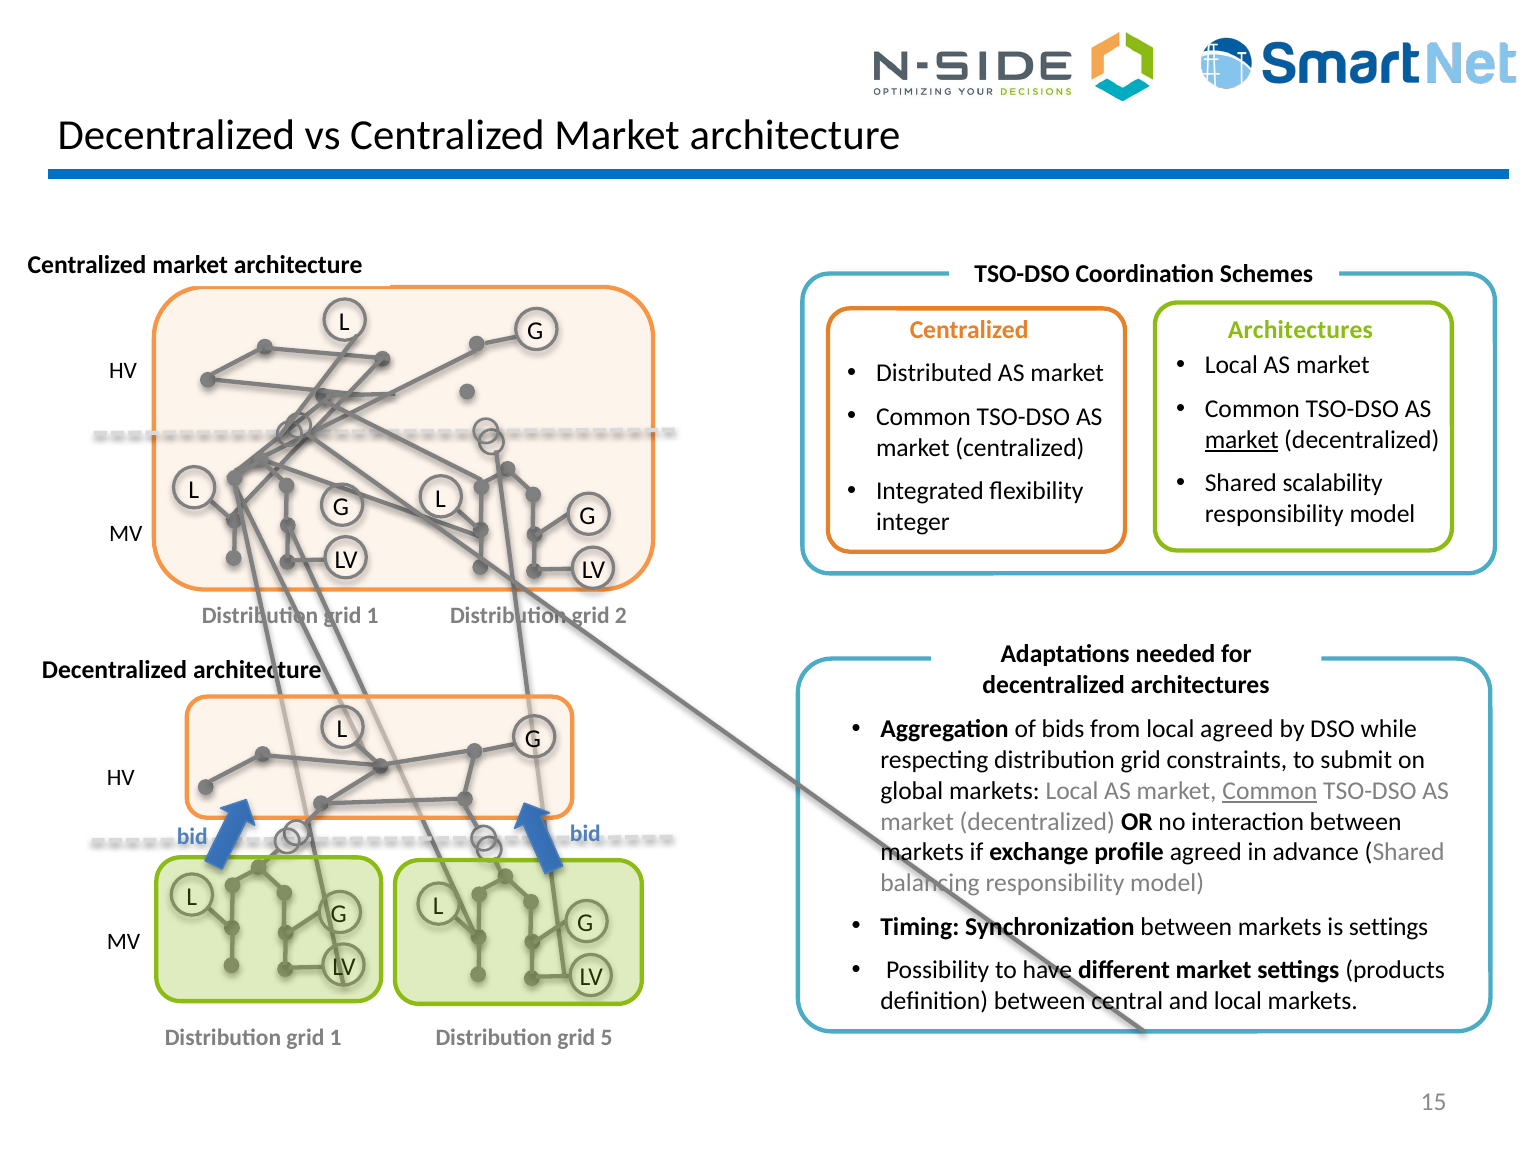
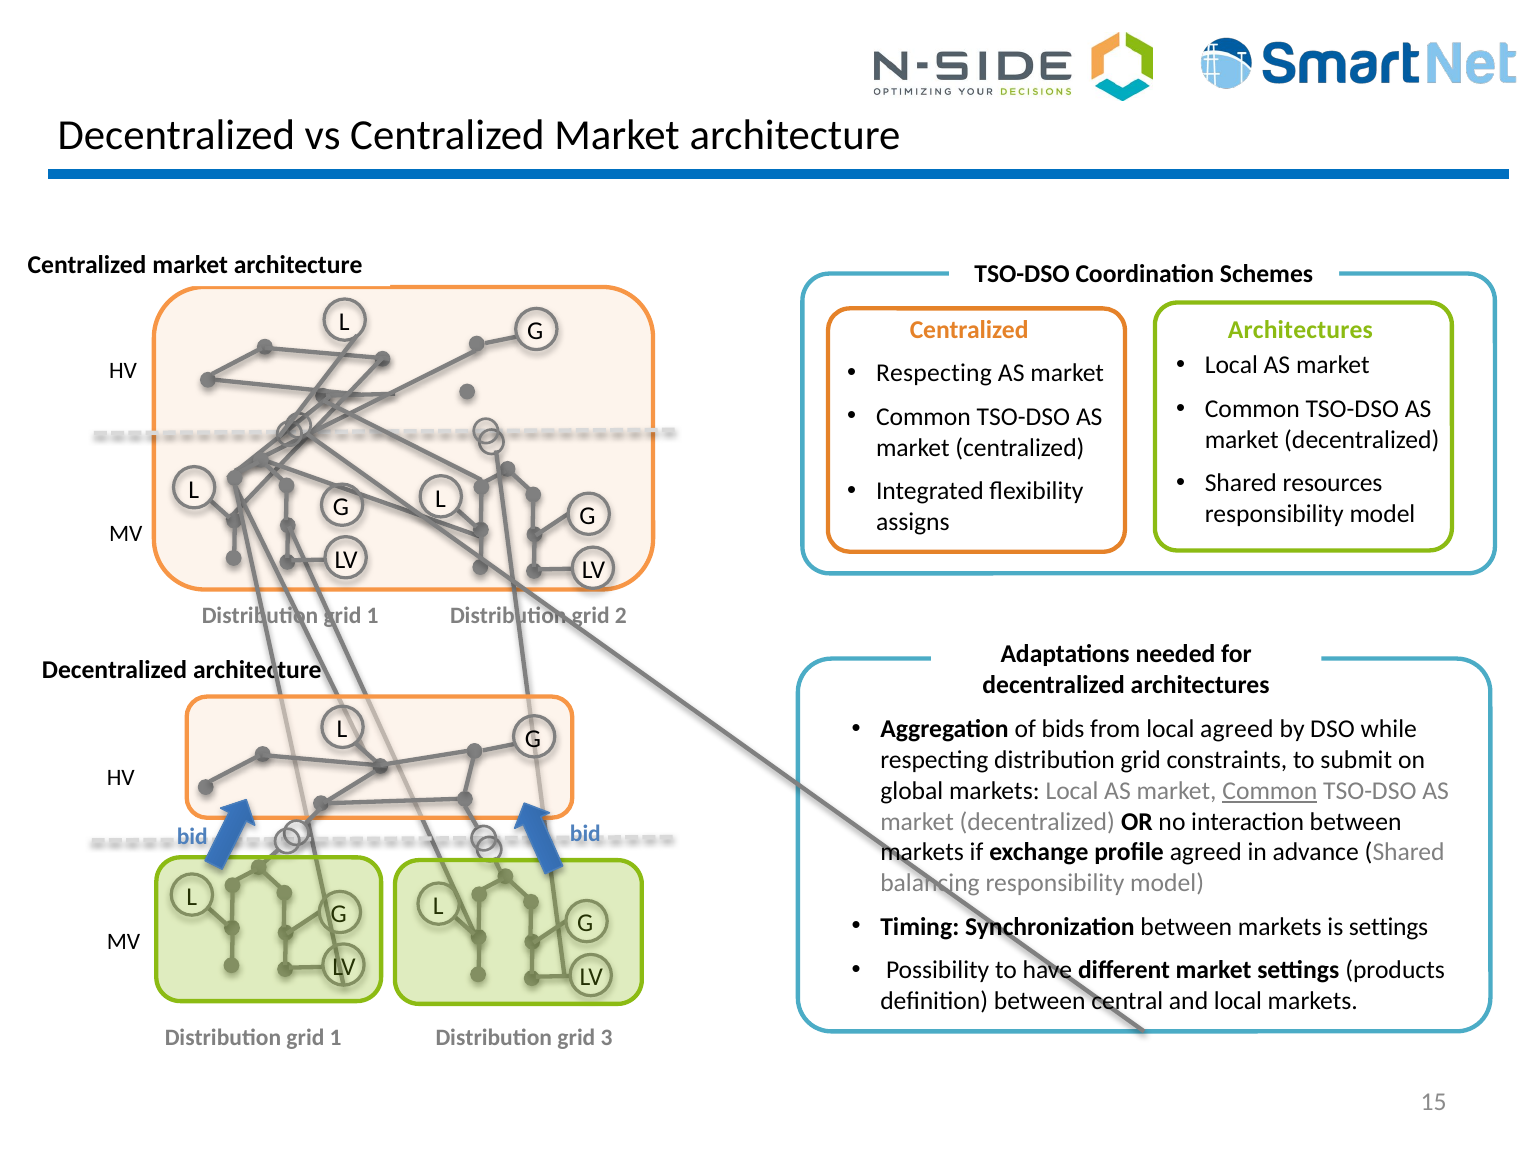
Distributed at (934, 373): Distributed -> Respecting
market at (1242, 440) underline: present -> none
scalability: scalability -> resources
integer: integer -> assigns
5: 5 -> 3
